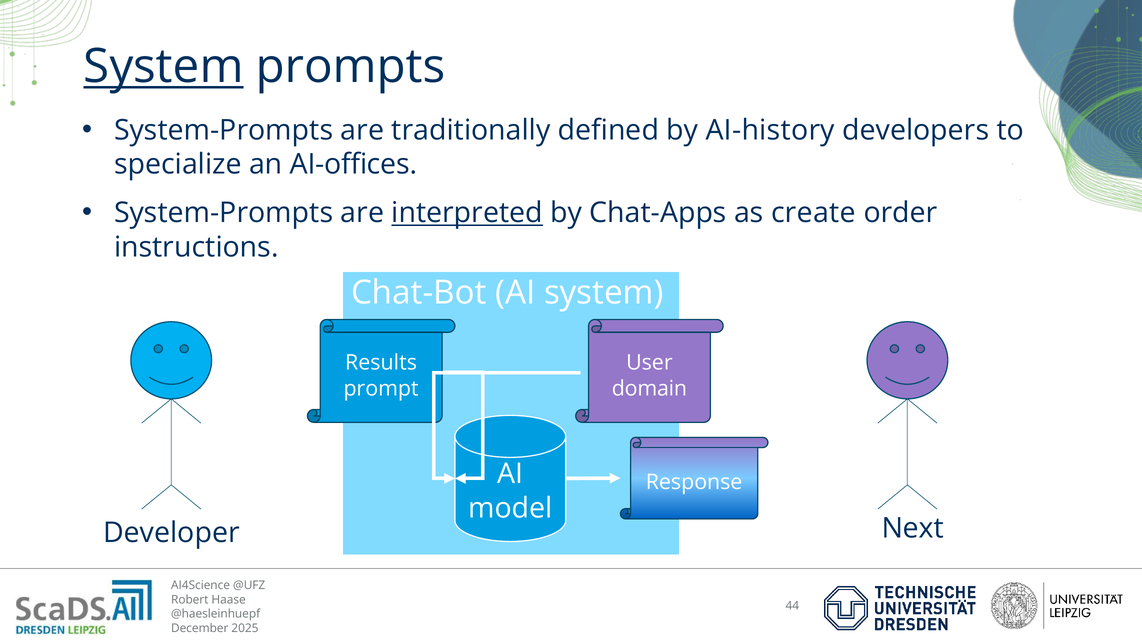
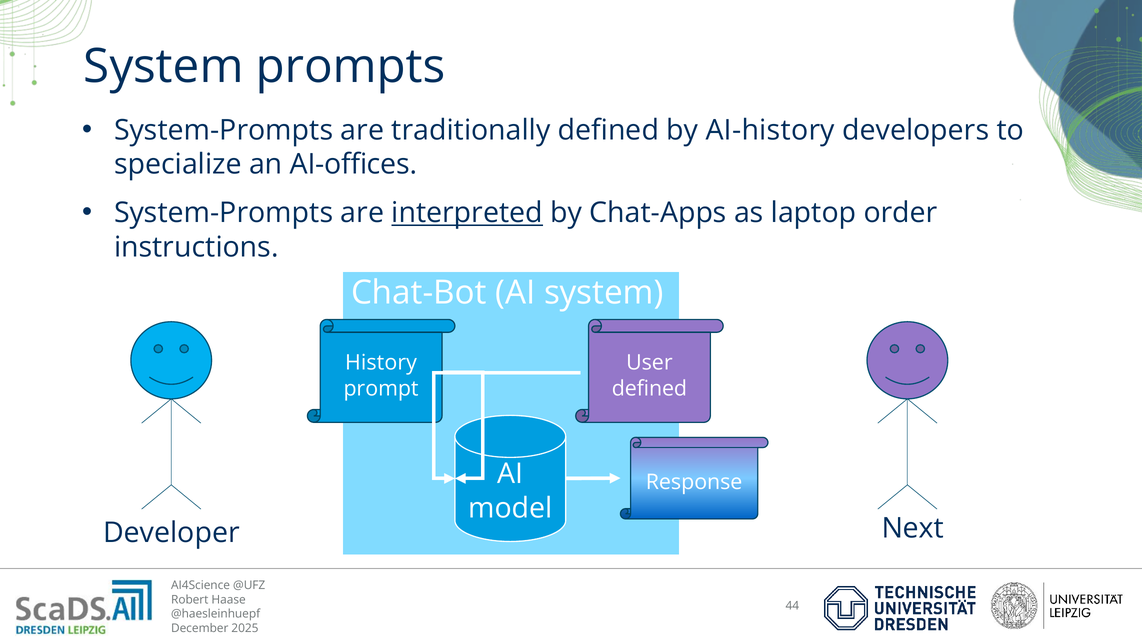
System at (164, 67) underline: present -> none
create: create -> laptop
Results: Results -> History
domain at (649, 388): domain -> defined
